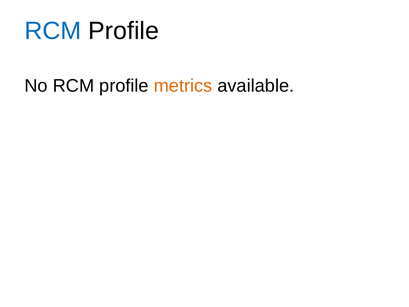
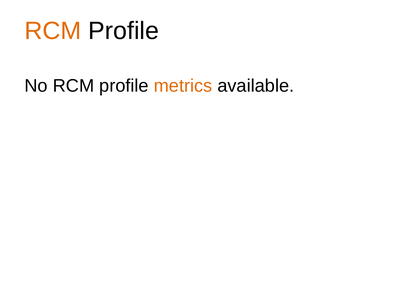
RCM at (53, 31) colour: blue -> orange
